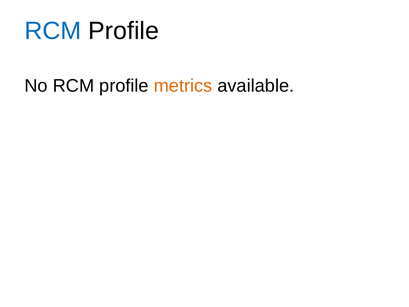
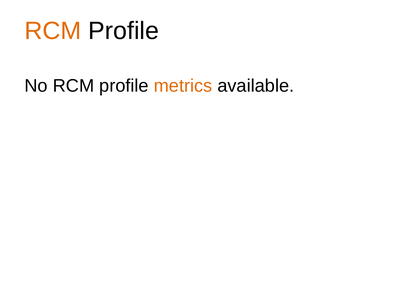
RCM at (53, 31) colour: blue -> orange
